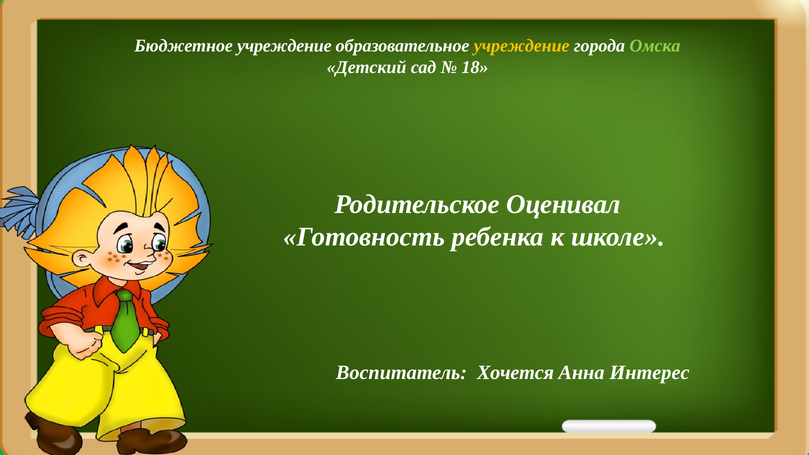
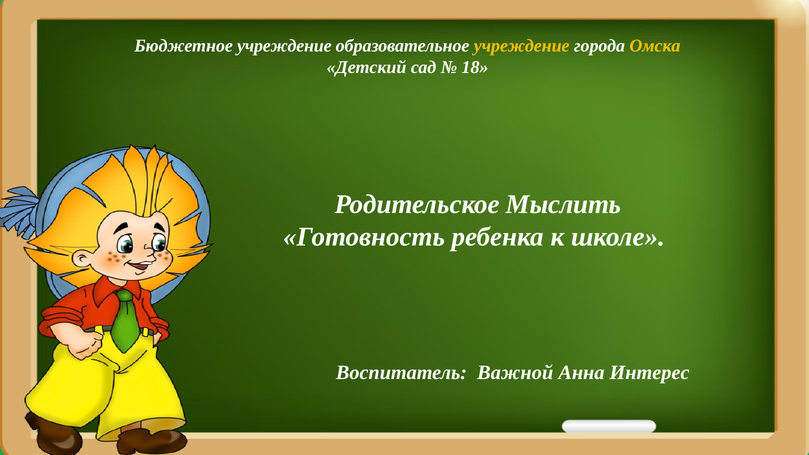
Омска colour: light green -> yellow
Оценивал: Оценивал -> Мыслить
Хочется: Хочется -> Важной
